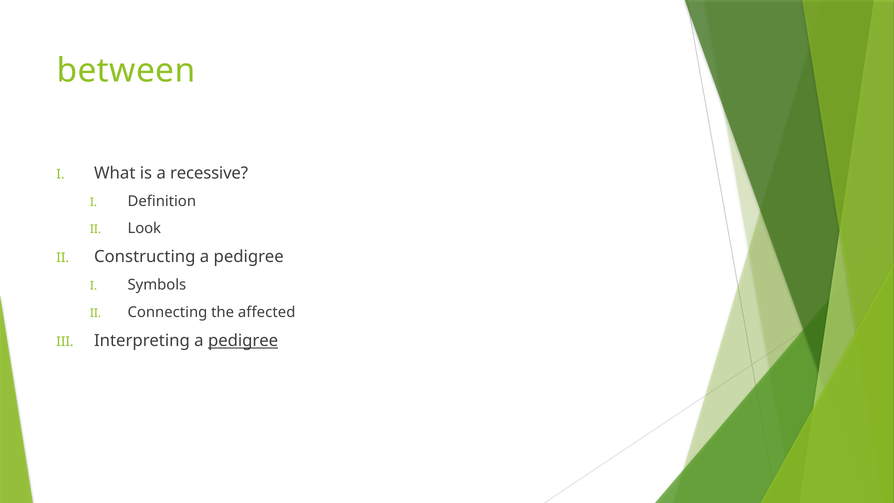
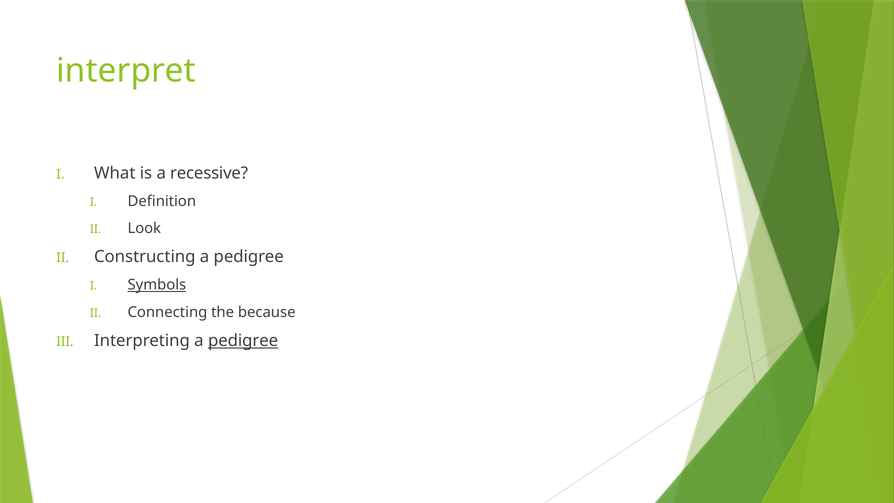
between: between -> interpret
Symbols underline: none -> present
affected: affected -> because
